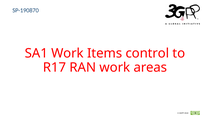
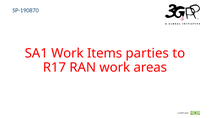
control: control -> parties
